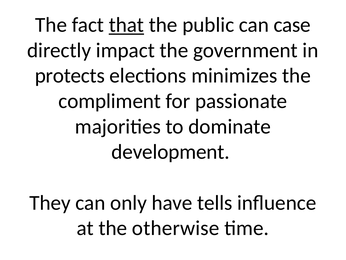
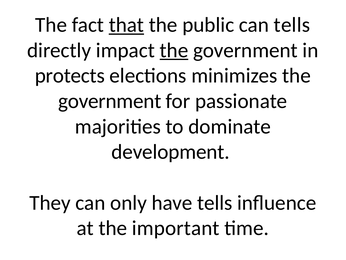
can case: case -> tells
the at (174, 50) underline: none -> present
compliment at (110, 101): compliment -> government
otherwise: otherwise -> important
